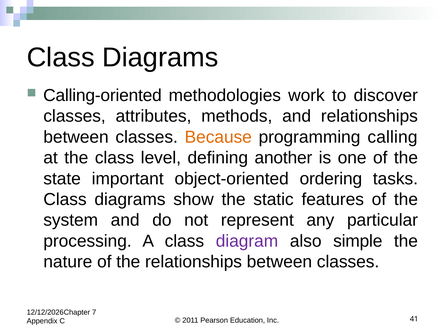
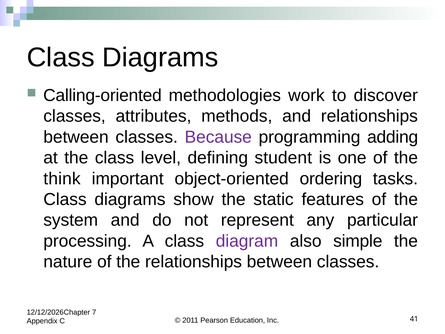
Because colour: orange -> purple
calling: calling -> adding
another: another -> student
state: state -> think
